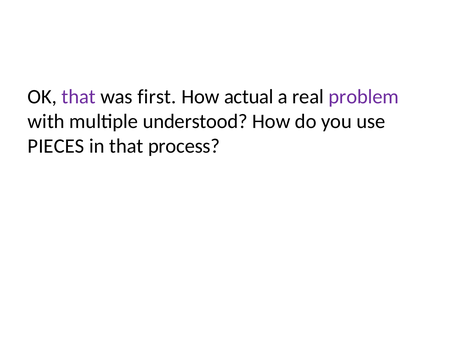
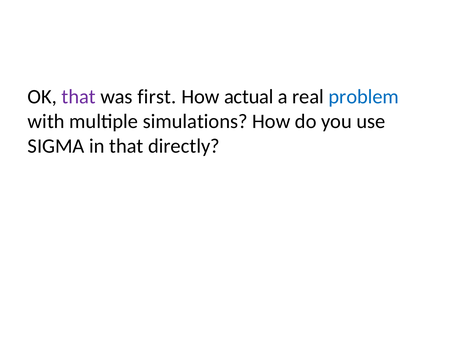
problem colour: purple -> blue
understood: understood -> simulations
PIECES: PIECES -> SIGMA
process: process -> directly
